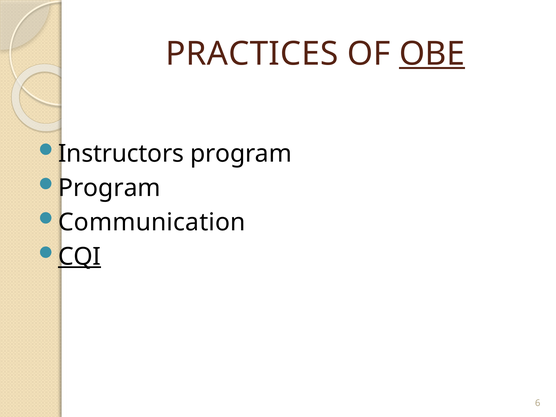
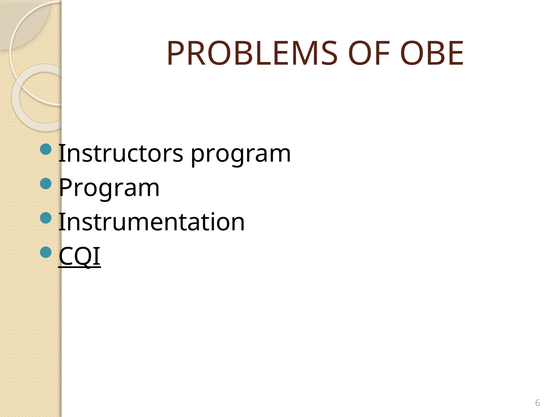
PRACTICES: PRACTICES -> PROBLEMS
OBE underline: present -> none
Communication: Communication -> Instrumentation
